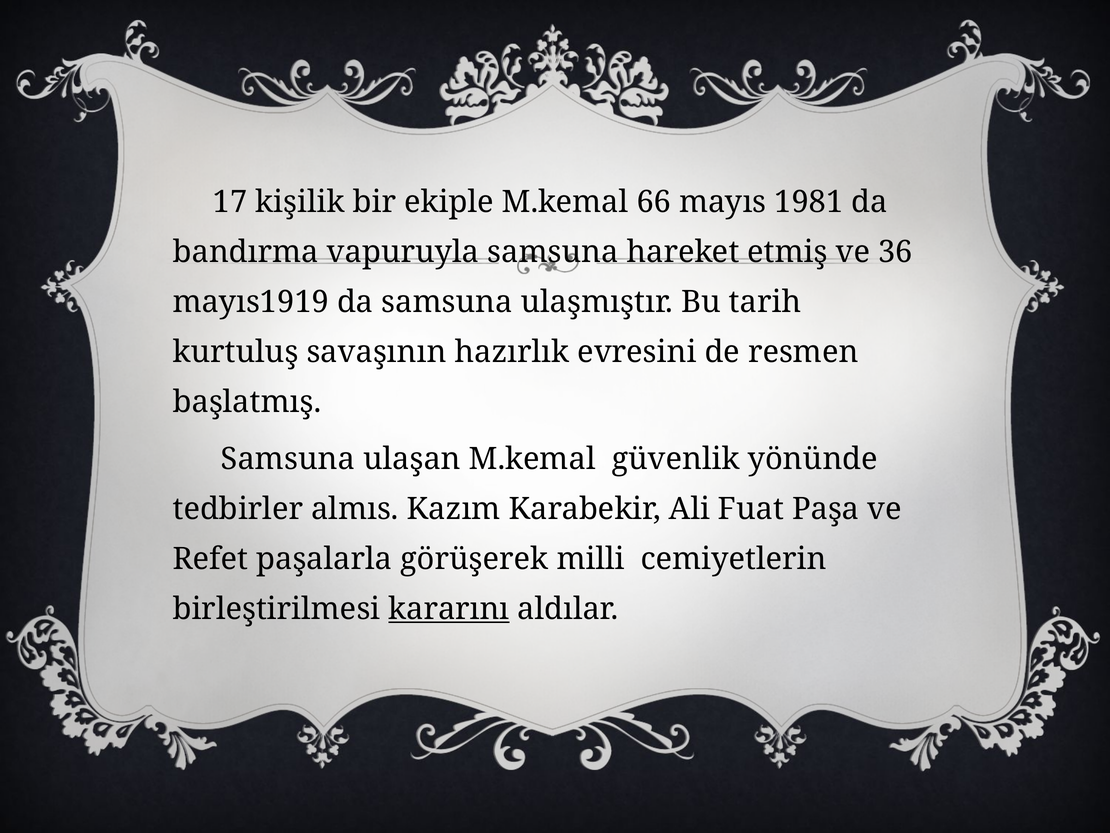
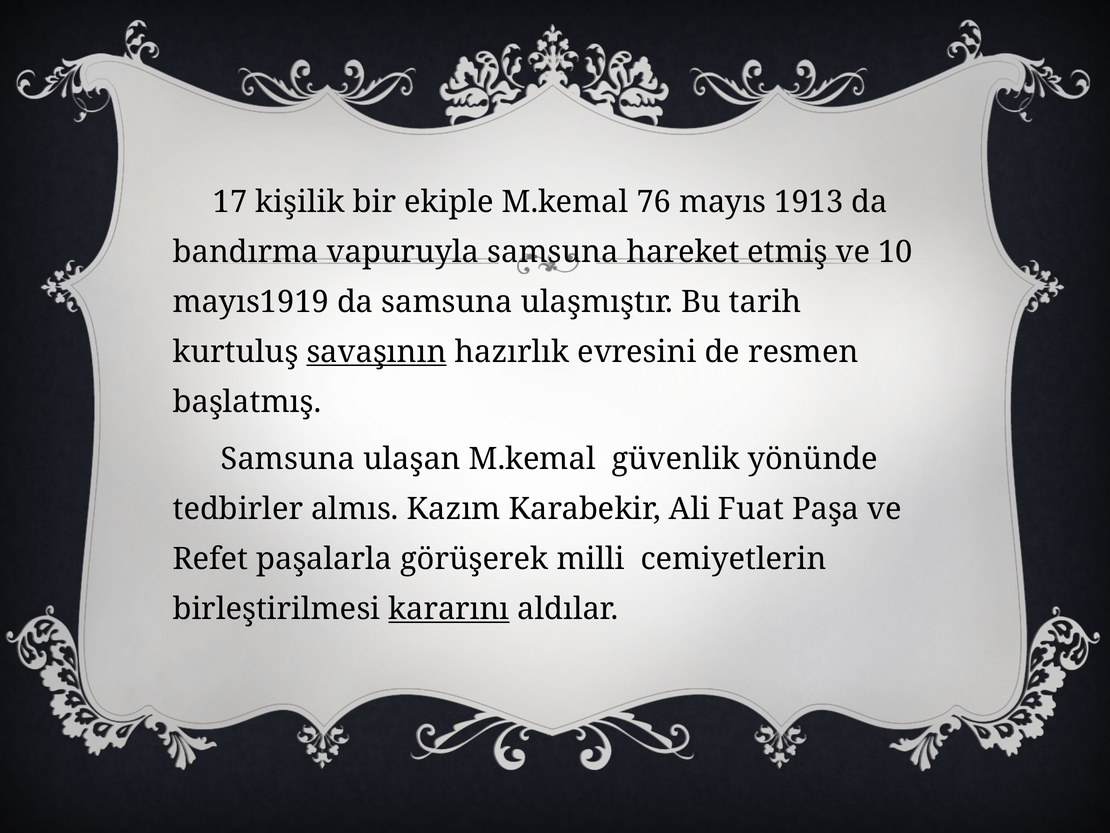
66: 66 -> 76
1981: 1981 -> 1913
36: 36 -> 10
savaşının underline: none -> present
